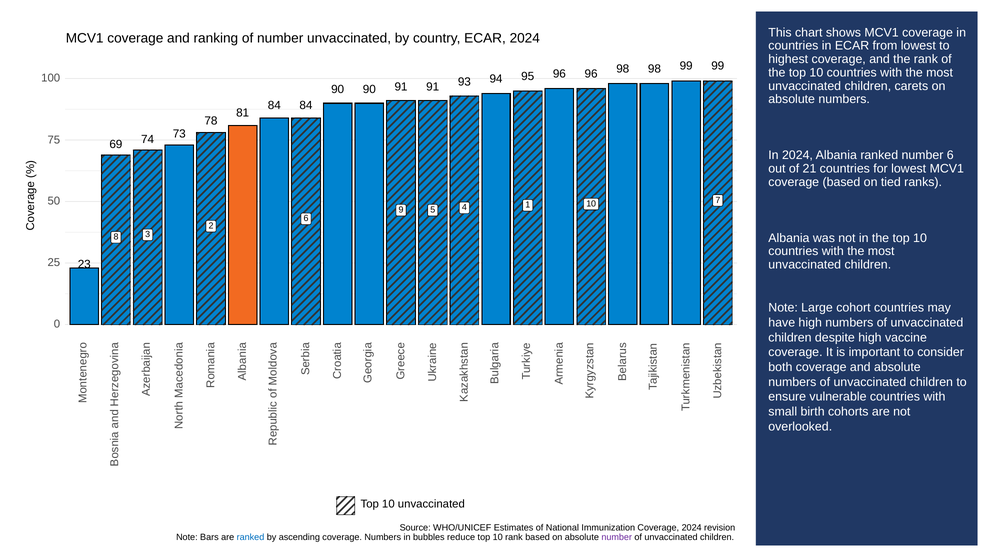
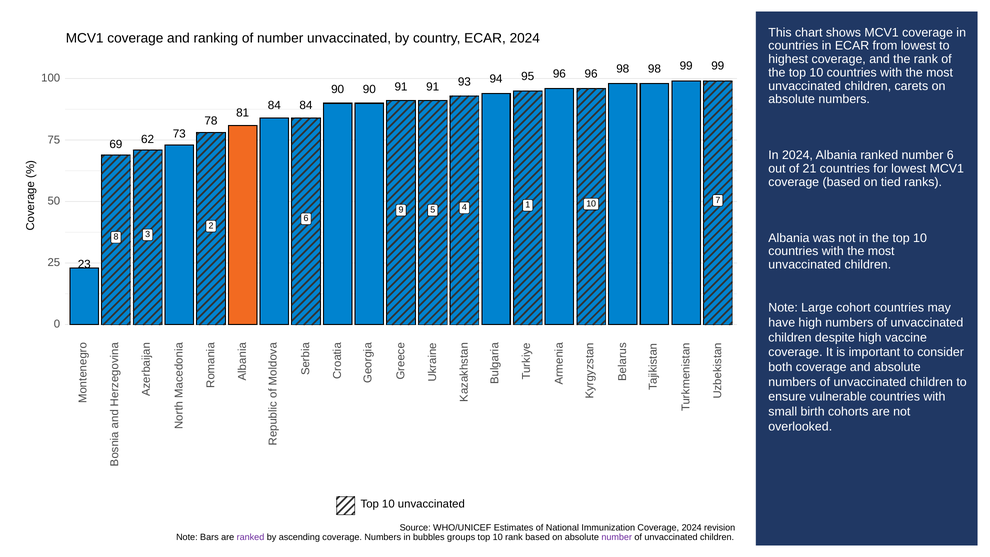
74: 74 -> 62
ranked at (250, 537) colour: blue -> purple
reduce: reduce -> groups
